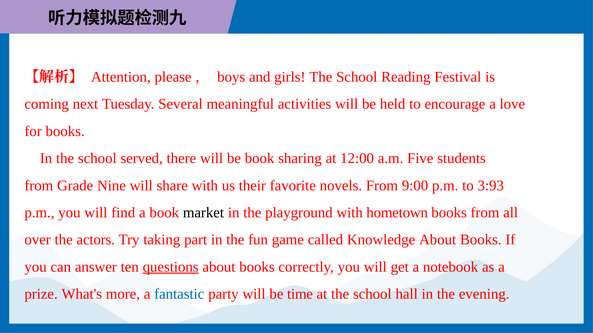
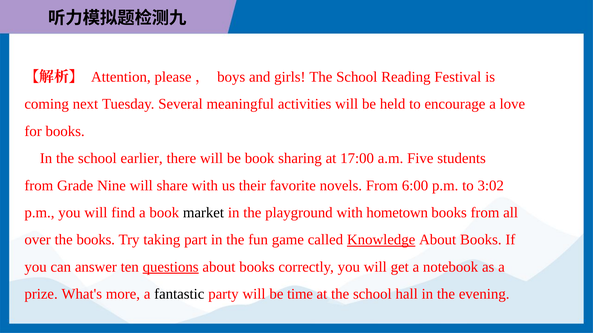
served: served -> earlier
12:00: 12:00 -> 17:00
9:00: 9:00 -> 6:00
3:93: 3:93 -> 3:02
the actors: actors -> books
Knowledge underline: none -> present
fantastic colour: blue -> black
